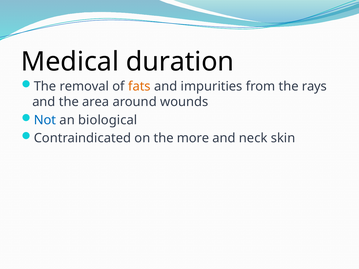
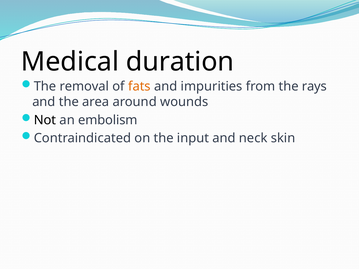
Not colour: blue -> black
biological: biological -> embolism
more: more -> input
